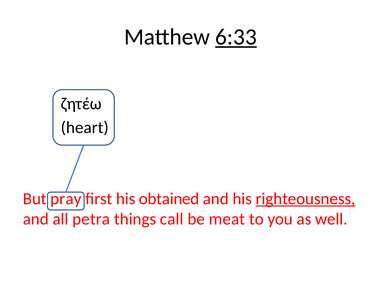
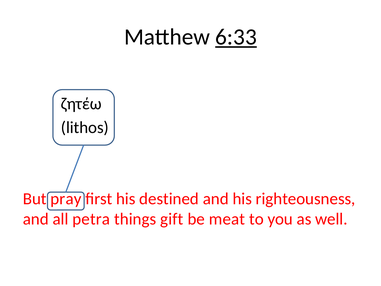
heart: heart -> lithos
obtained: obtained -> destined
righteousness underline: present -> none
call: call -> gift
